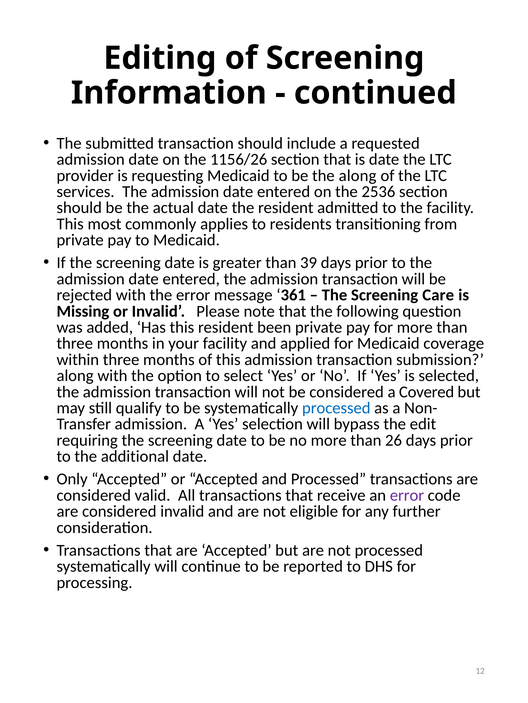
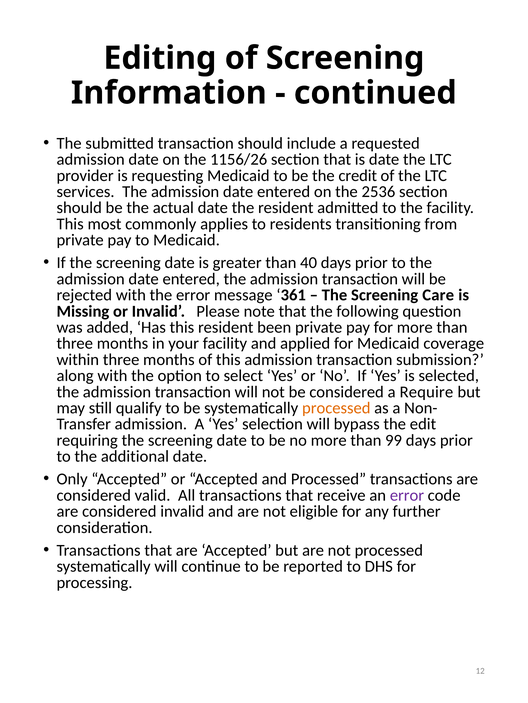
the along: along -> credit
39: 39 -> 40
Covered: Covered -> Require
processed at (336, 409) colour: blue -> orange
26: 26 -> 99
